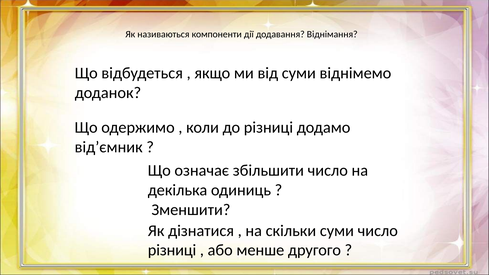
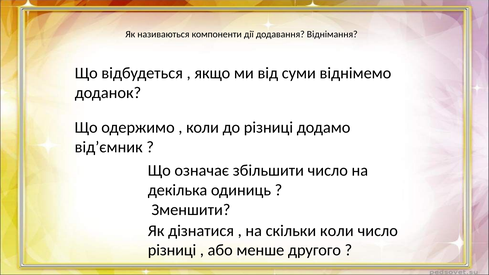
скільки суми: суми -> коли
